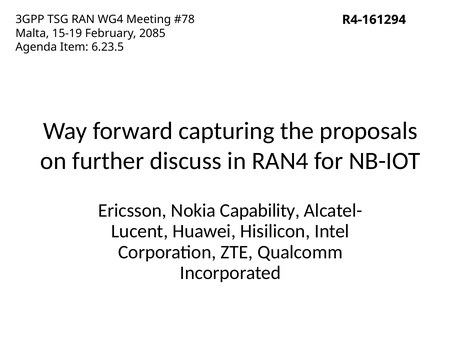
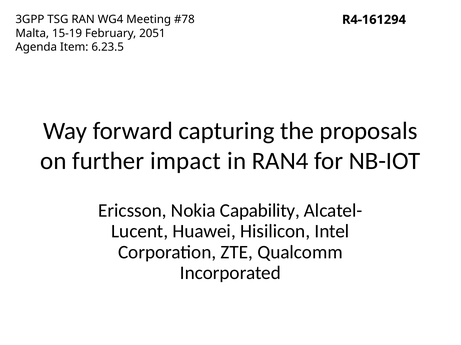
2085: 2085 -> 2051
discuss: discuss -> impact
